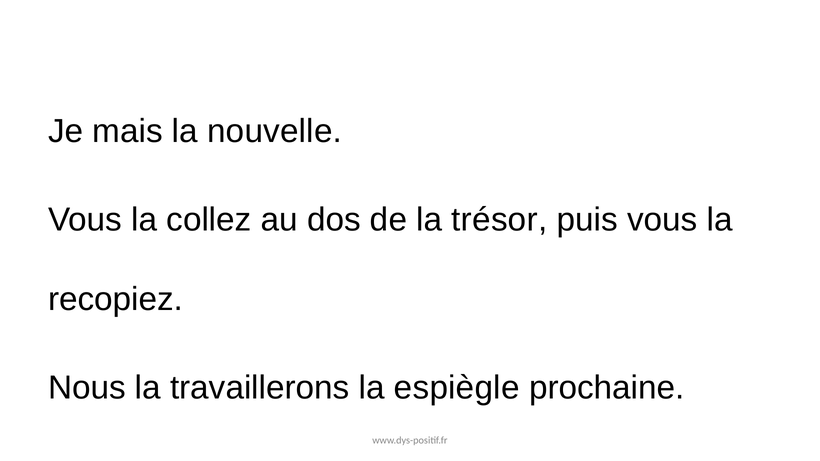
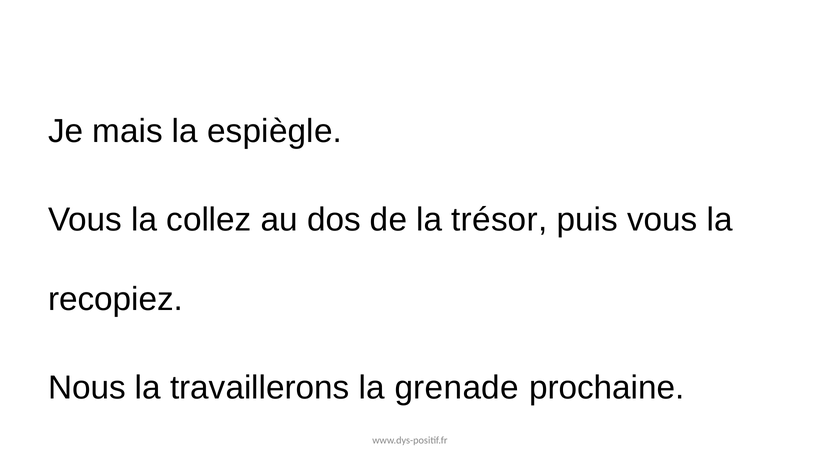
nouvelle: nouvelle -> espiègle
espiègle: espiègle -> grenade
